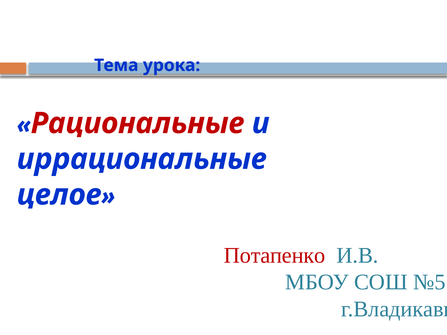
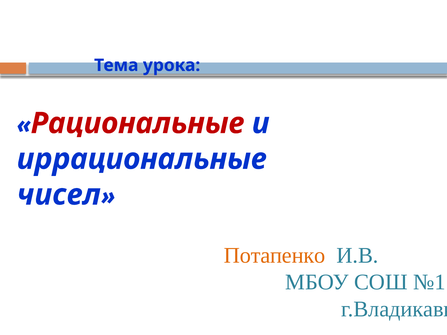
целое: целое -> чисел
Потапенко colour: red -> orange
№5: №5 -> №1
